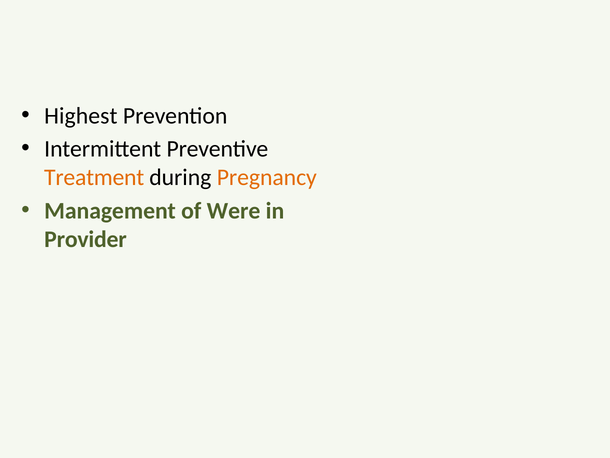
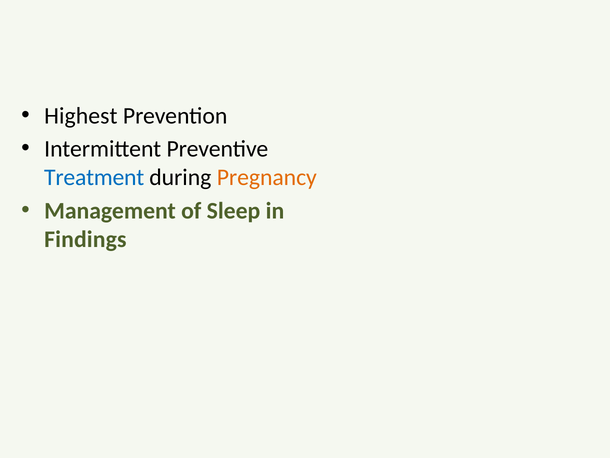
Treatment colour: orange -> blue
Were: Were -> Sleep
Provider: Provider -> Findings
